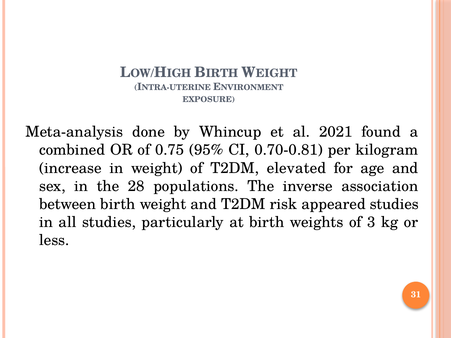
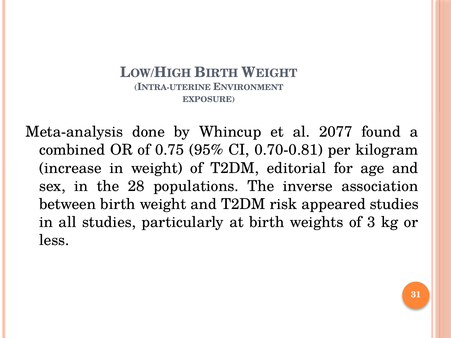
2021: 2021 -> 2077
elevated: elevated -> editorial
